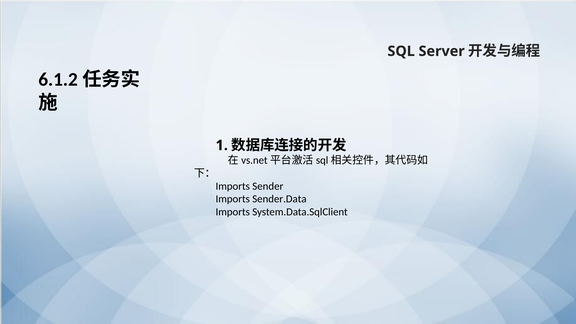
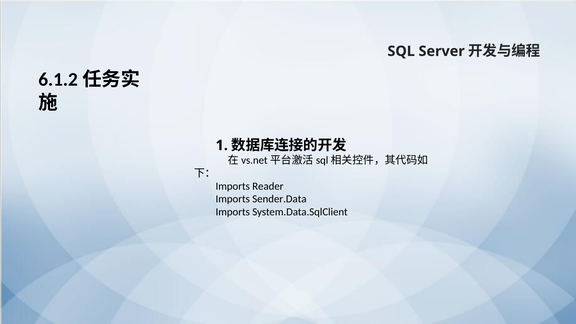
Sender: Sender -> Reader
